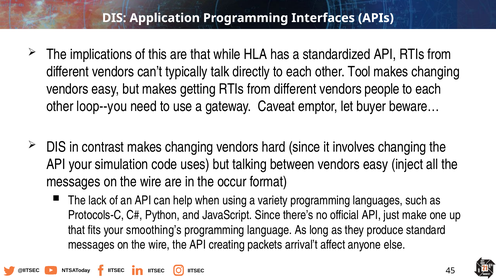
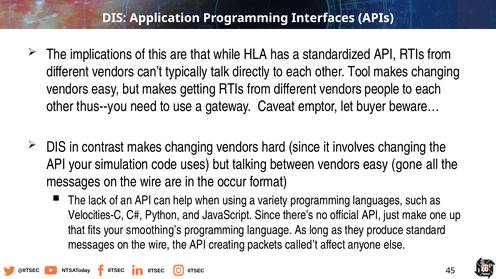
loop--you: loop--you -> thus--you
inject: inject -> gone
Protocols-C: Protocols-C -> Velocities-C
arrival’t: arrival’t -> called’t
